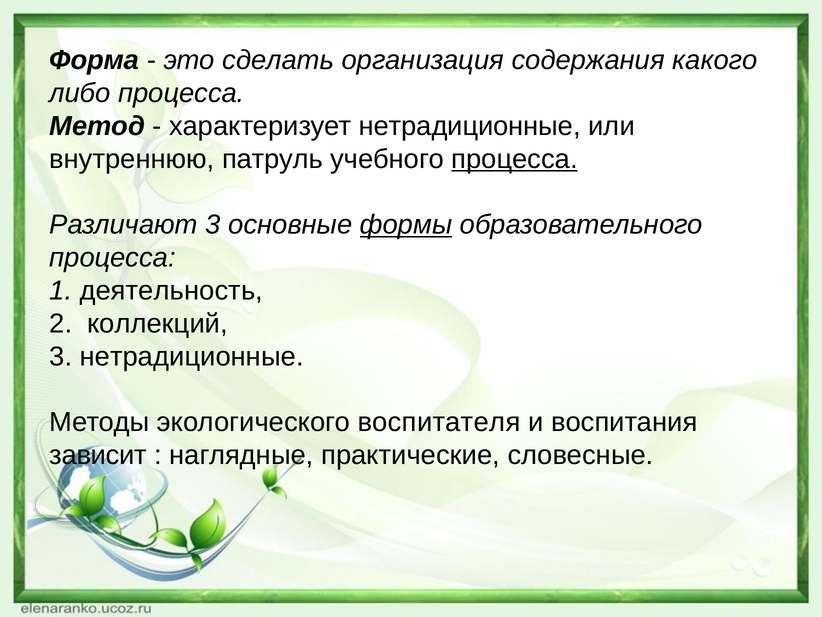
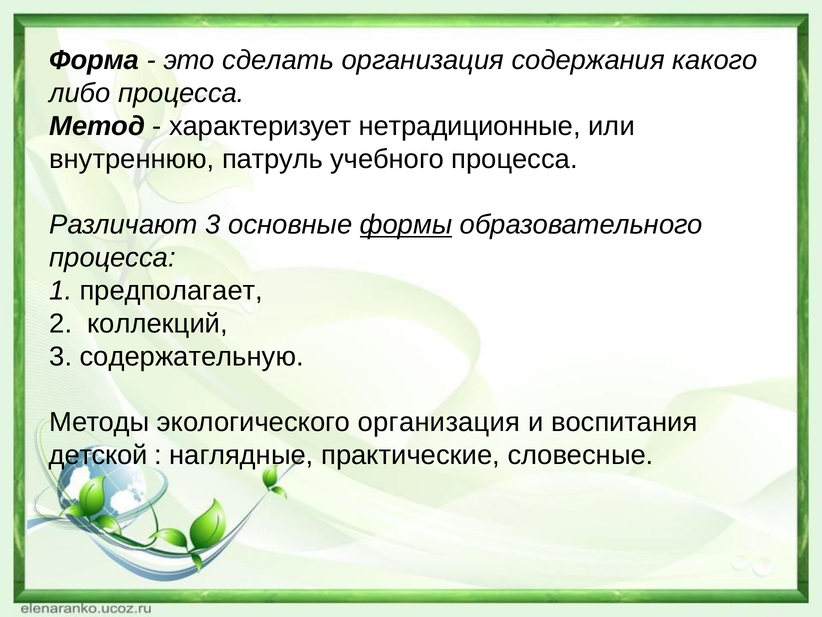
процесса at (514, 159) underline: present -> none
деятельность: деятельность -> предполагает
3 нетрадиционные: нетрадиционные -> содержательную
экологического воспитателя: воспитателя -> организация
зависит: зависит -> детской
